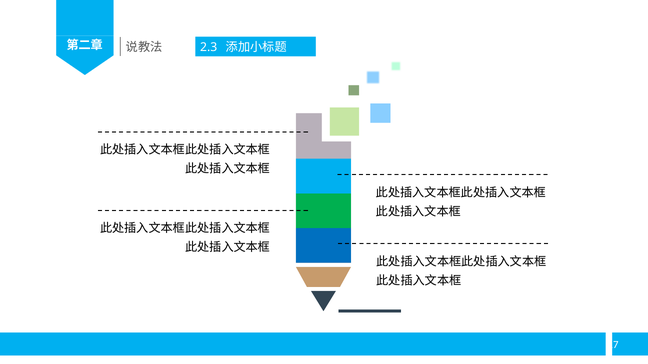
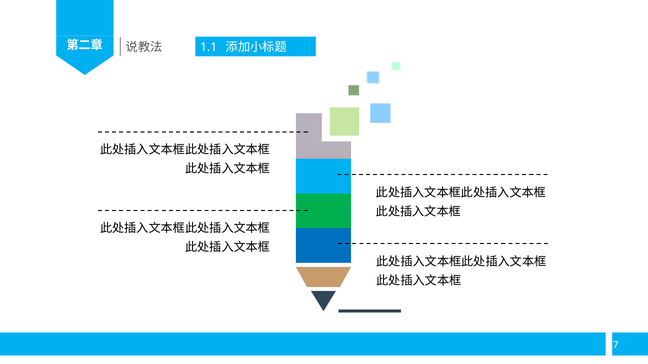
2.3: 2.3 -> 1.1
